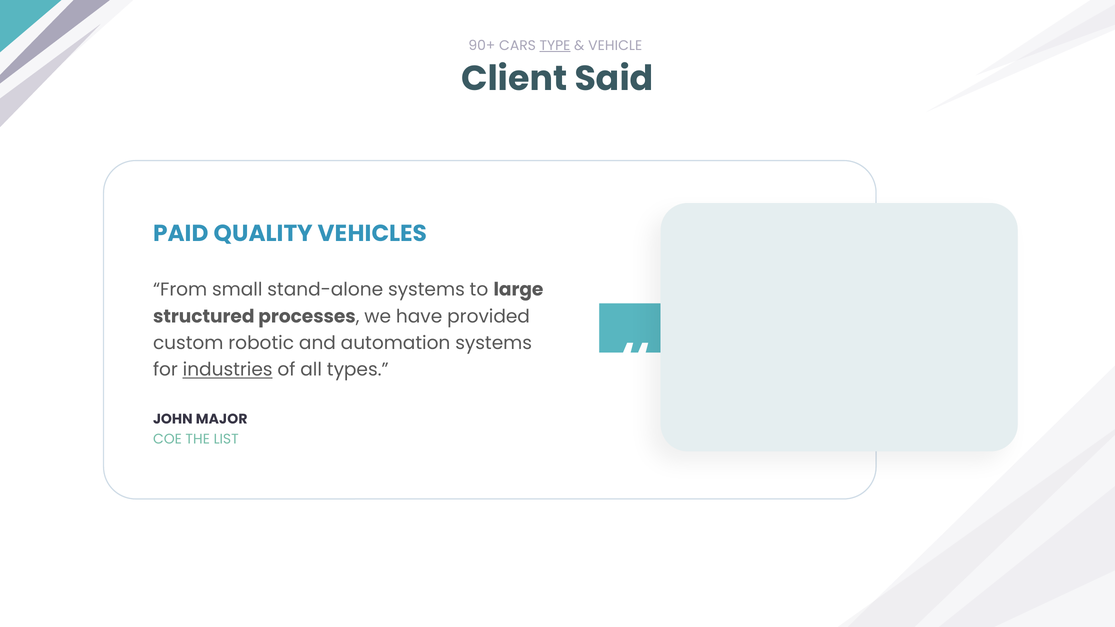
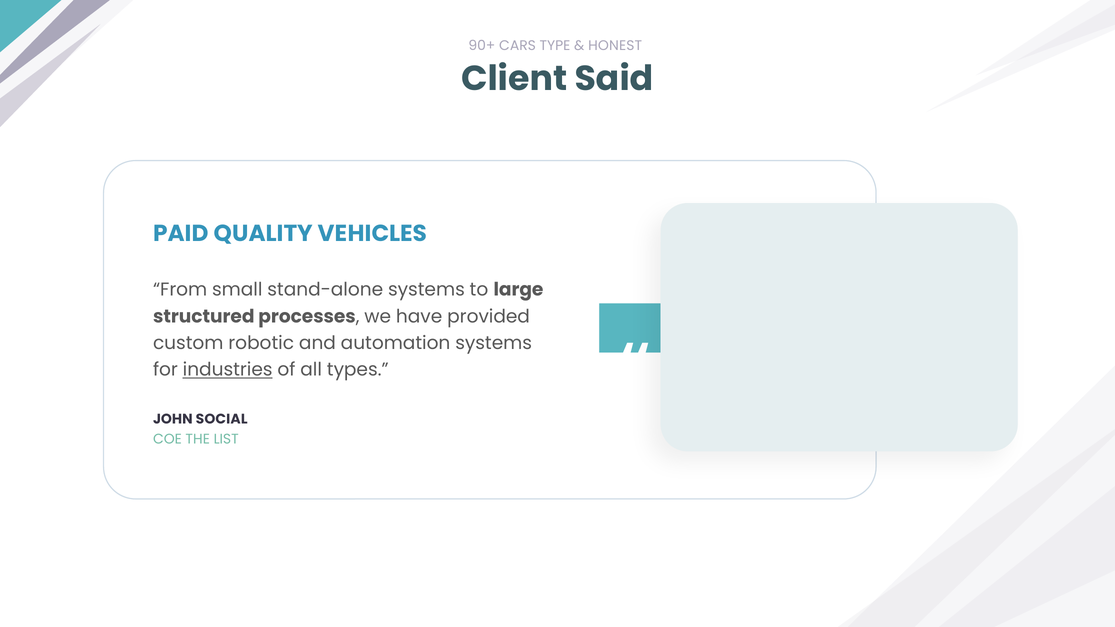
TYPE underline: present -> none
VEHICLE: VEHICLE -> HONEST
MAJOR: MAJOR -> SOCIAL
